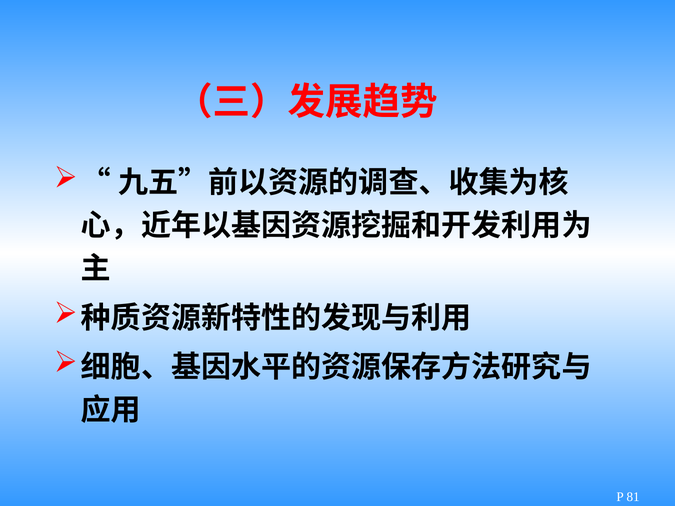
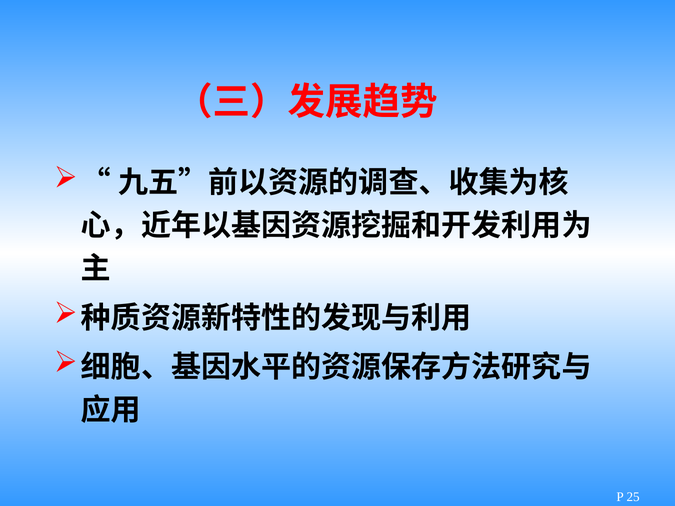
81: 81 -> 25
